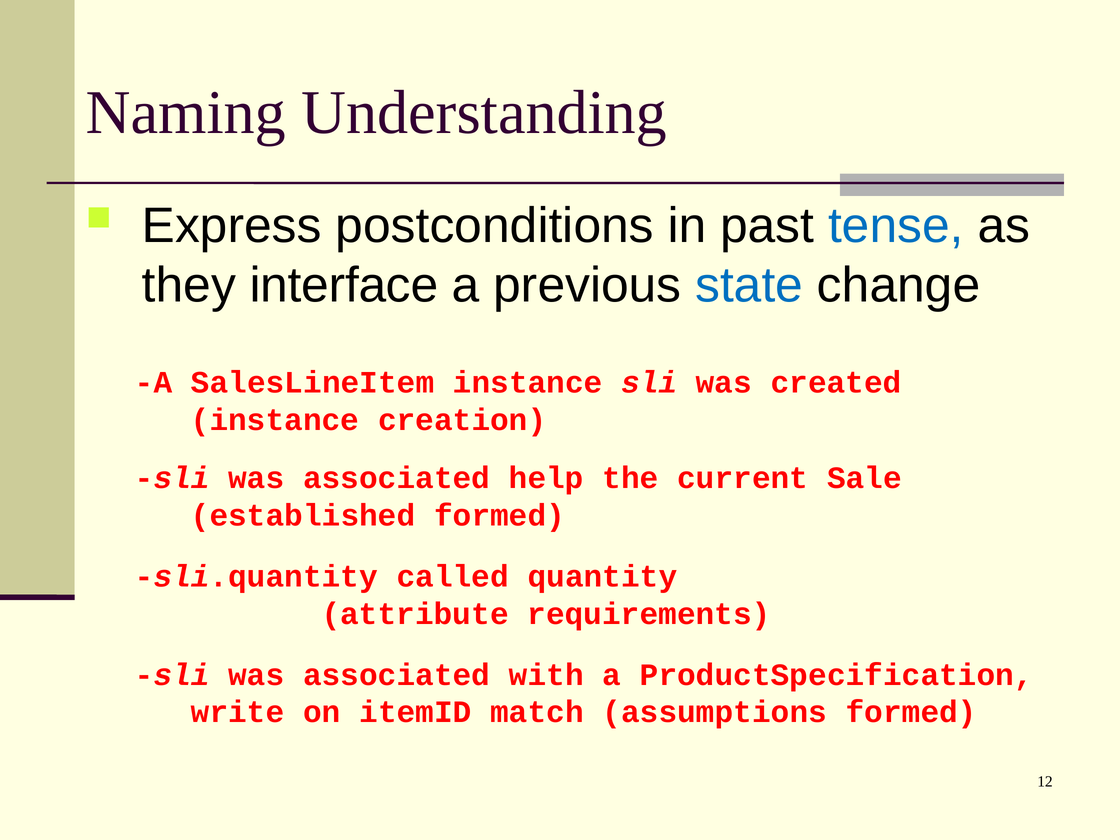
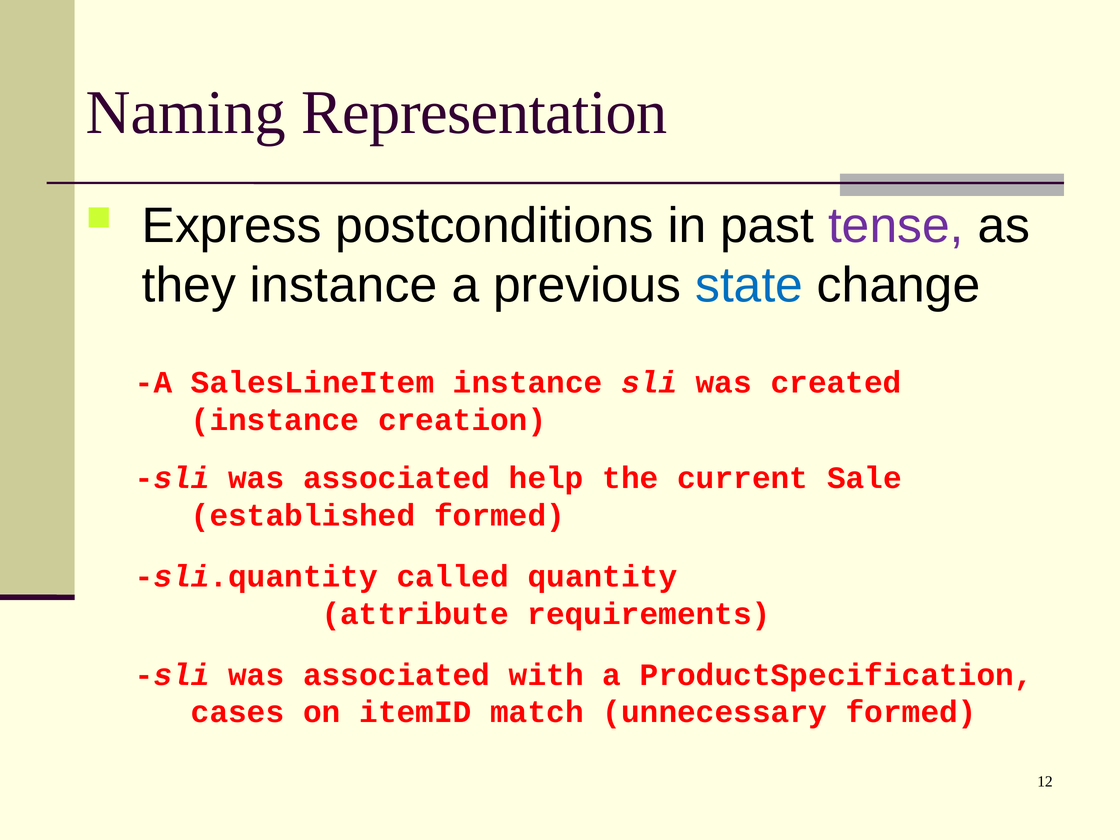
Understanding: Understanding -> Representation
tense colour: blue -> purple
they interface: interface -> instance
write: write -> cases
assumptions: assumptions -> unnecessary
